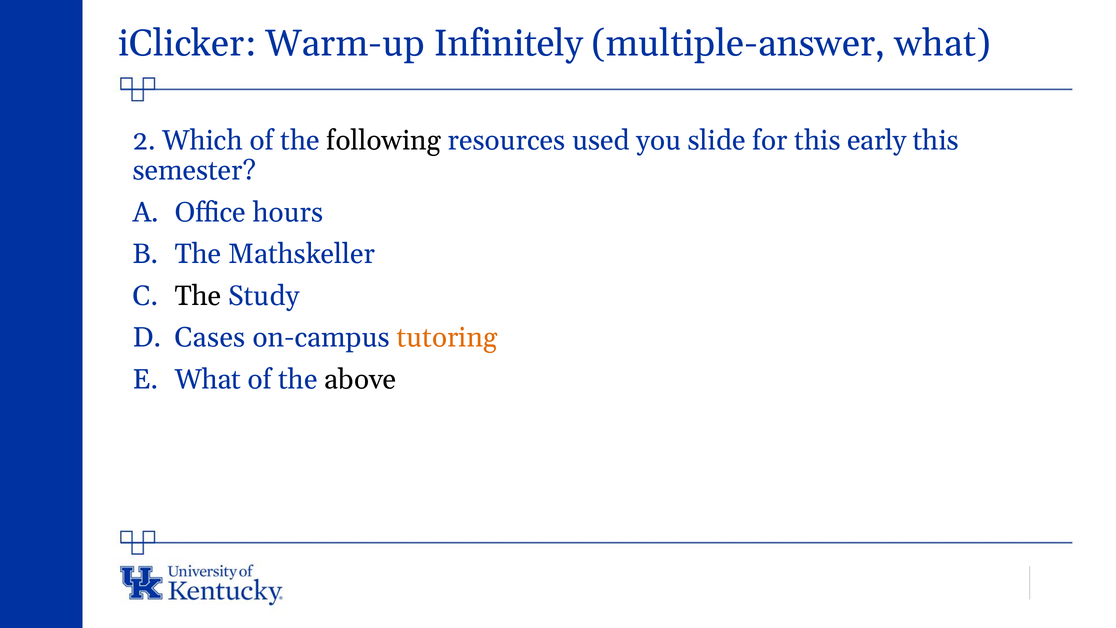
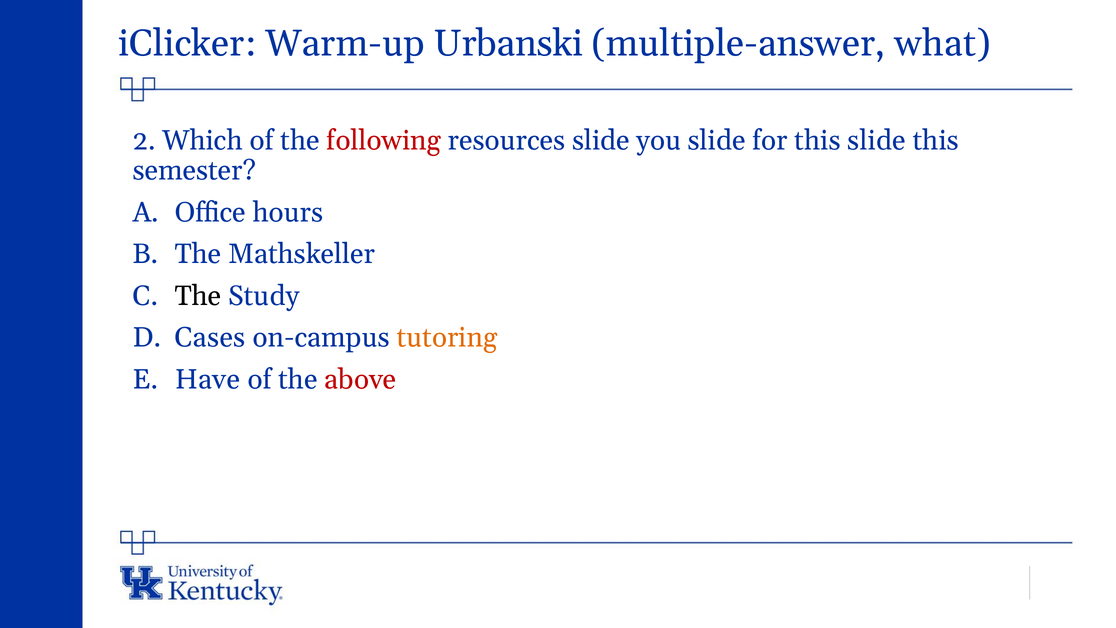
Infinitely: Infinitely -> Urbanski
following colour: black -> red
resources used: used -> slide
this early: early -> slide
What at (208, 379): What -> Have
above colour: black -> red
